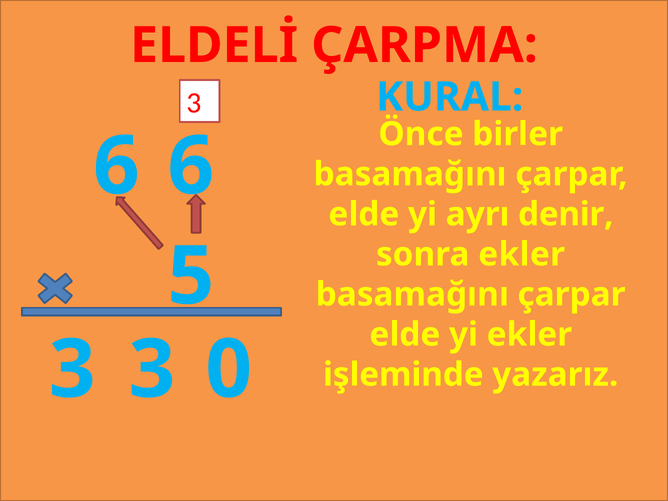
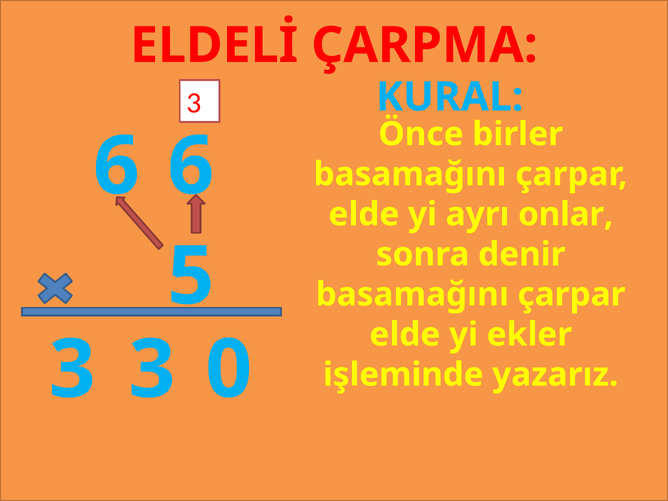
denir: denir -> onlar
sonra ekler: ekler -> denir
